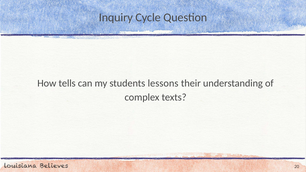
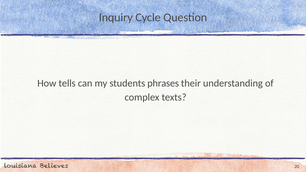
lessons: lessons -> phrases
